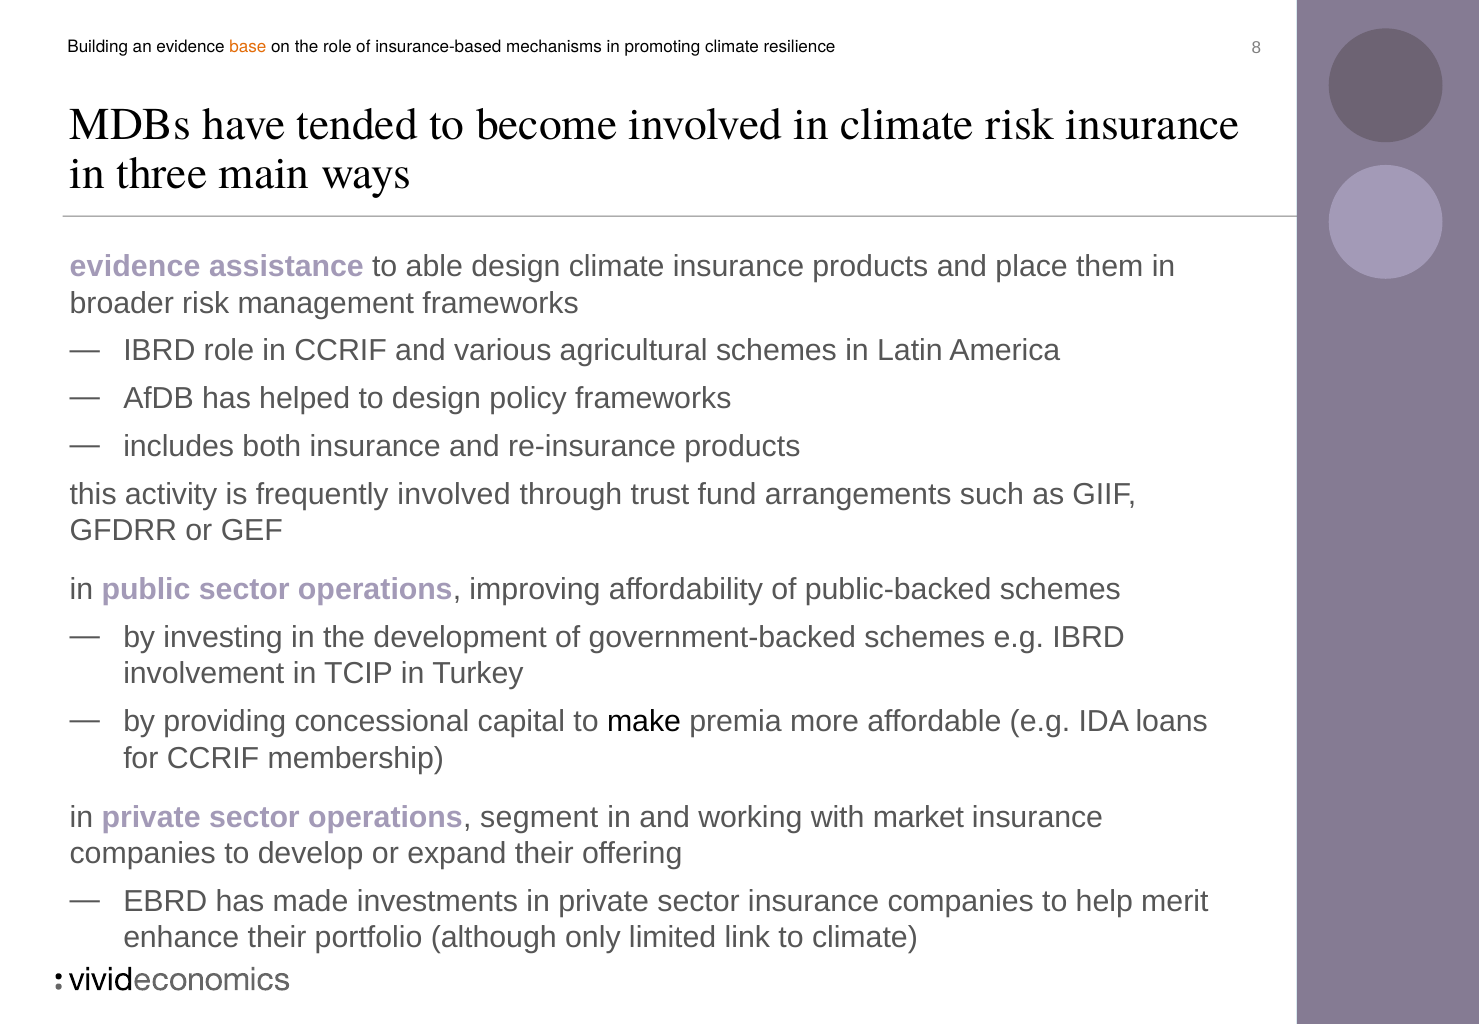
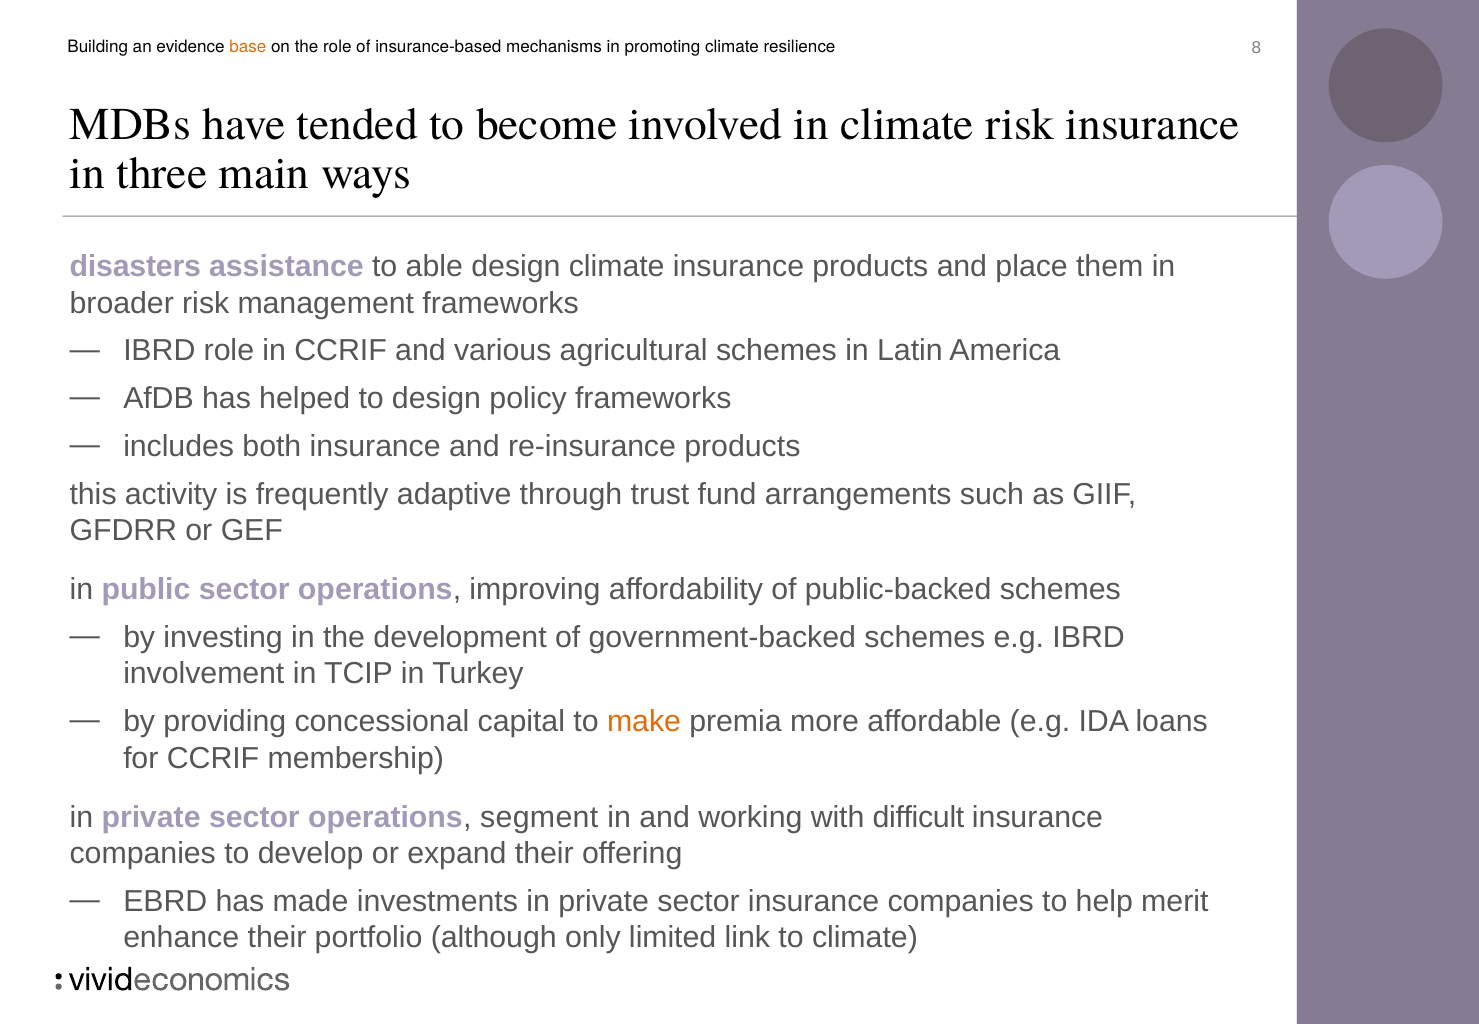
evidence at (135, 267): evidence -> disasters
frequently involved: involved -> adaptive
make colour: black -> orange
market: market -> difficult
